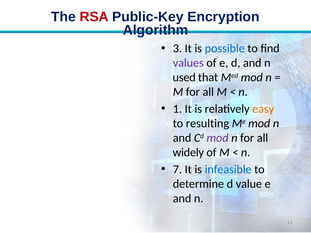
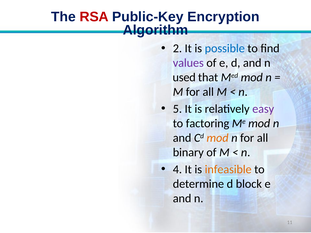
3: 3 -> 2
1: 1 -> 5
easy colour: orange -> purple
resulting: resulting -> factoring
mod at (218, 138) colour: purple -> orange
widely: widely -> binary
7: 7 -> 4
infeasible colour: blue -> orange
value: value -> block
